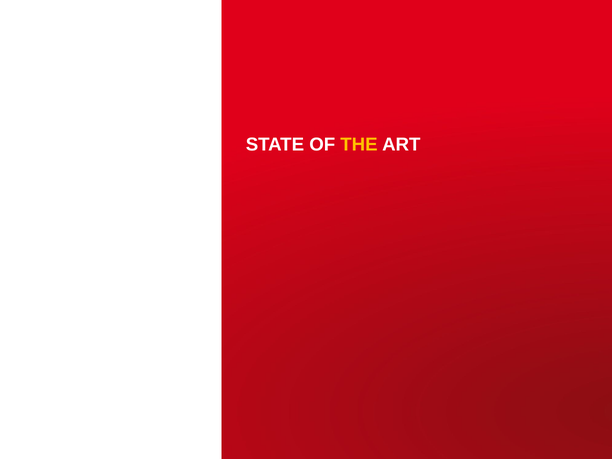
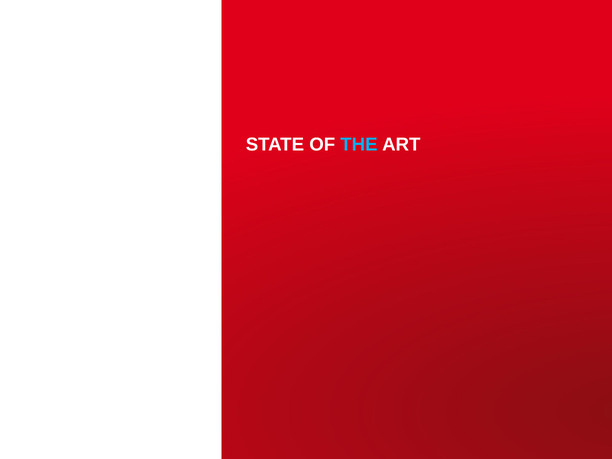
THE colour: yellow -> light blue
